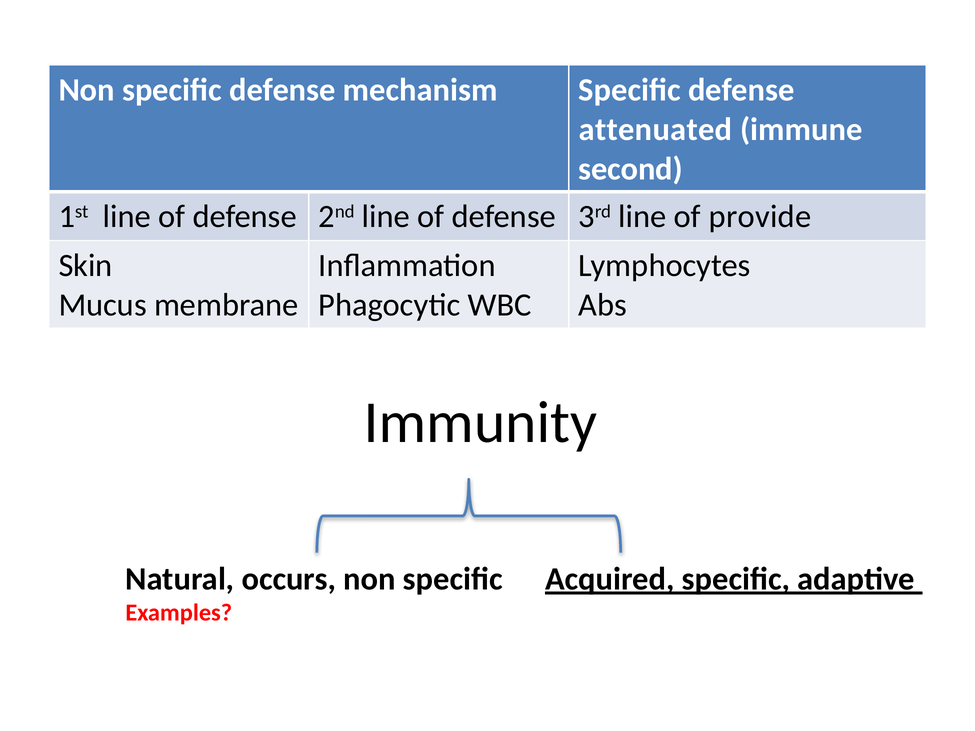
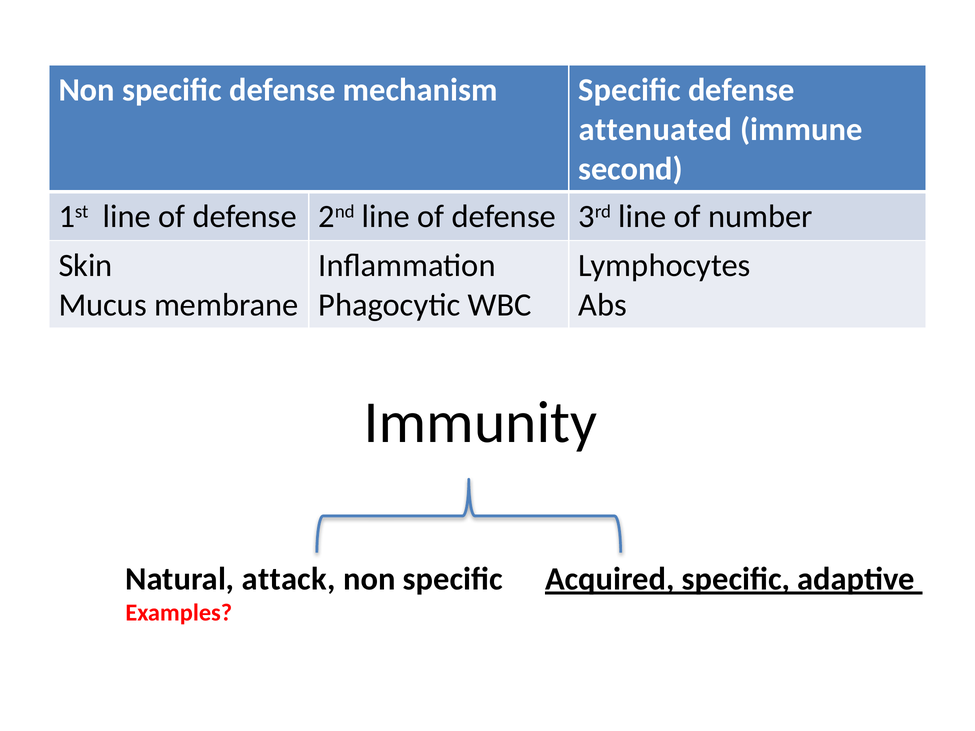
provide: provide -> number
occurs: occurs -> attack
